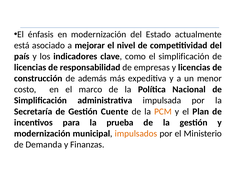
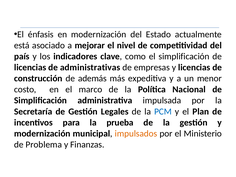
responsabilidad: responsabilidad -> administrativas
Cuente: Cuente -> Legales
PCM colour: orange -> blue
Demanda: Demanda -> Problema
